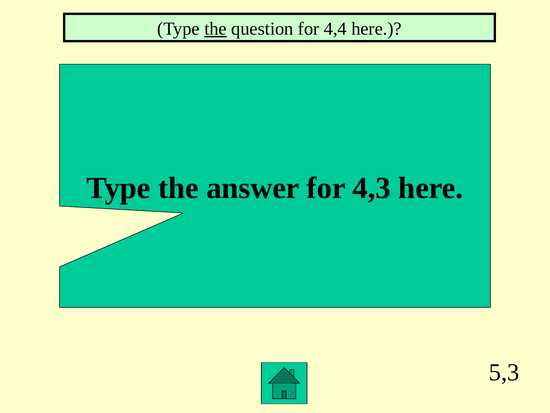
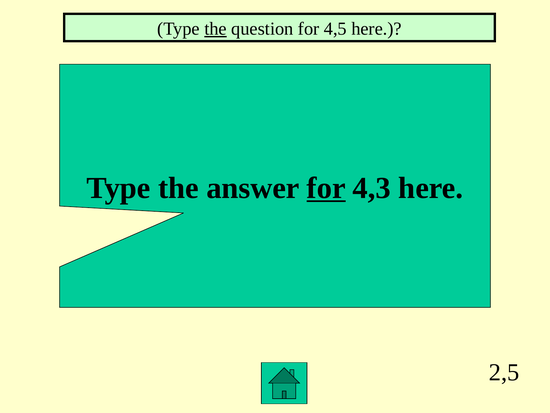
4,4: 4,4 -> 4,5
for at (326, 188) underline: none -> present
5,3: 5,3 -> 2,5
